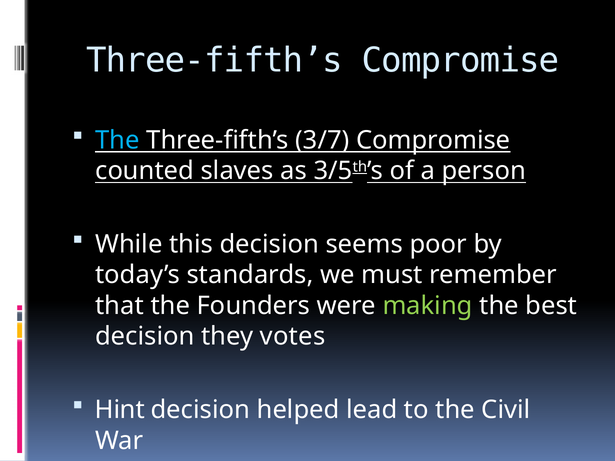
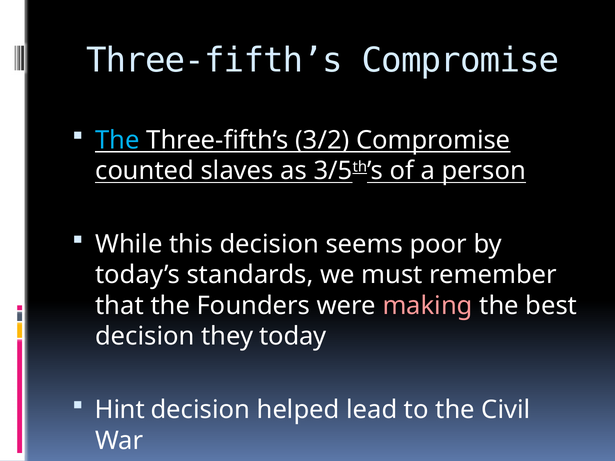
3/7: 3/7 -> 3/2
making colour: light green -> pink
votes: votes -> today
